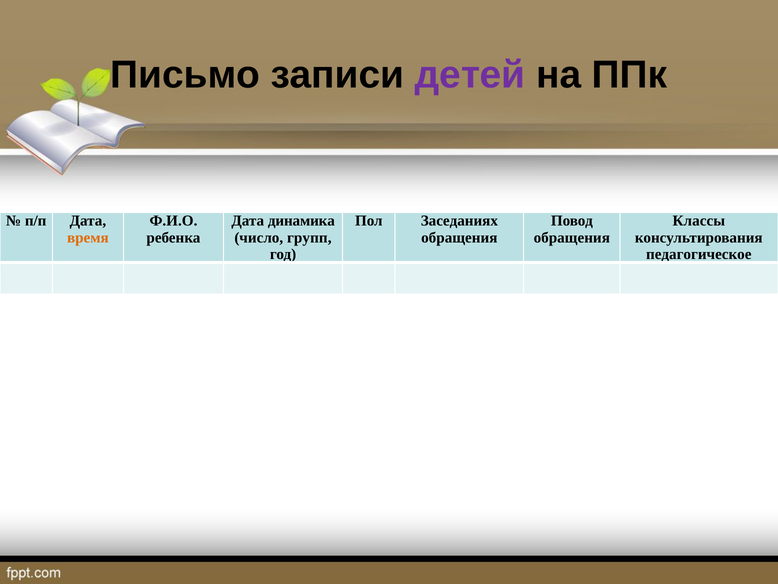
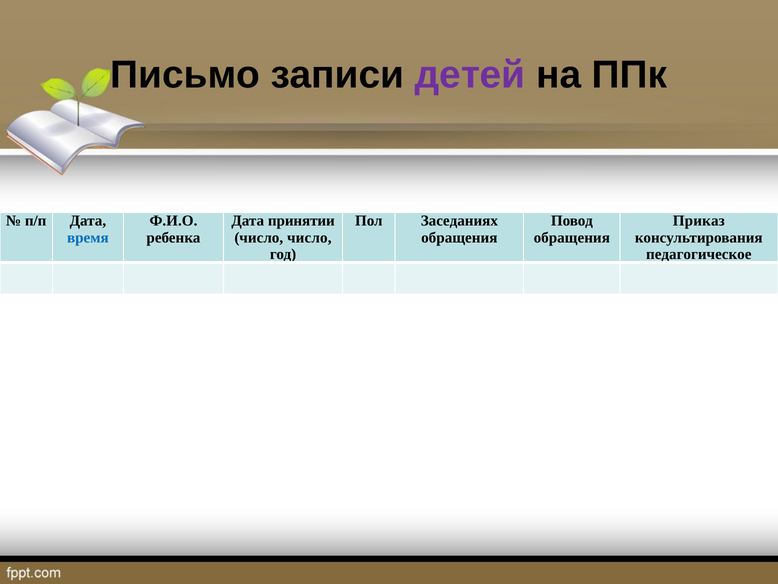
динамика: динамика -> принятии
Классы: Классы -> Приказ
время colour: orange -> blue
число групп: групп -> число
